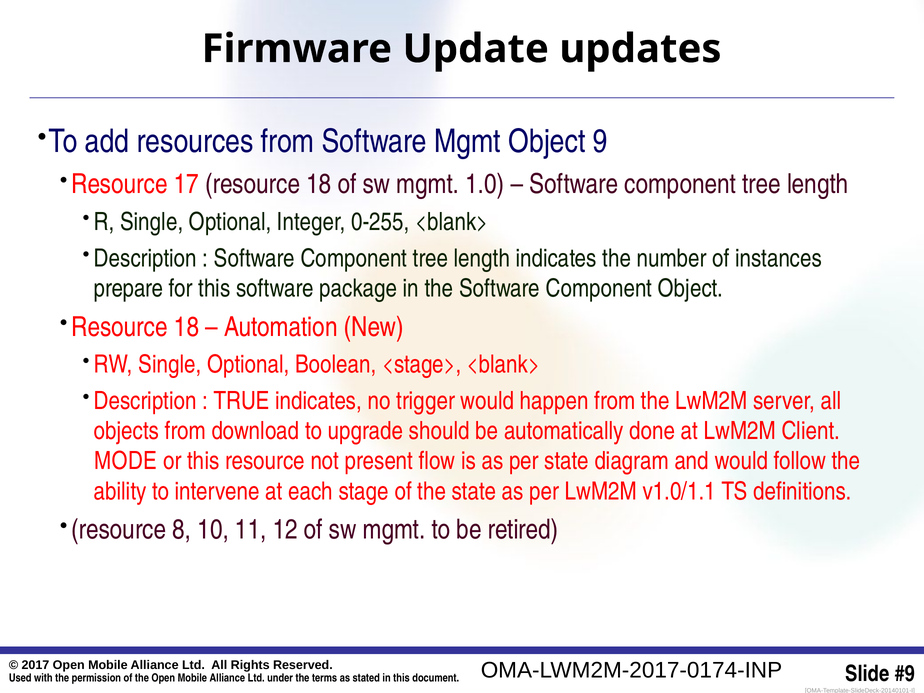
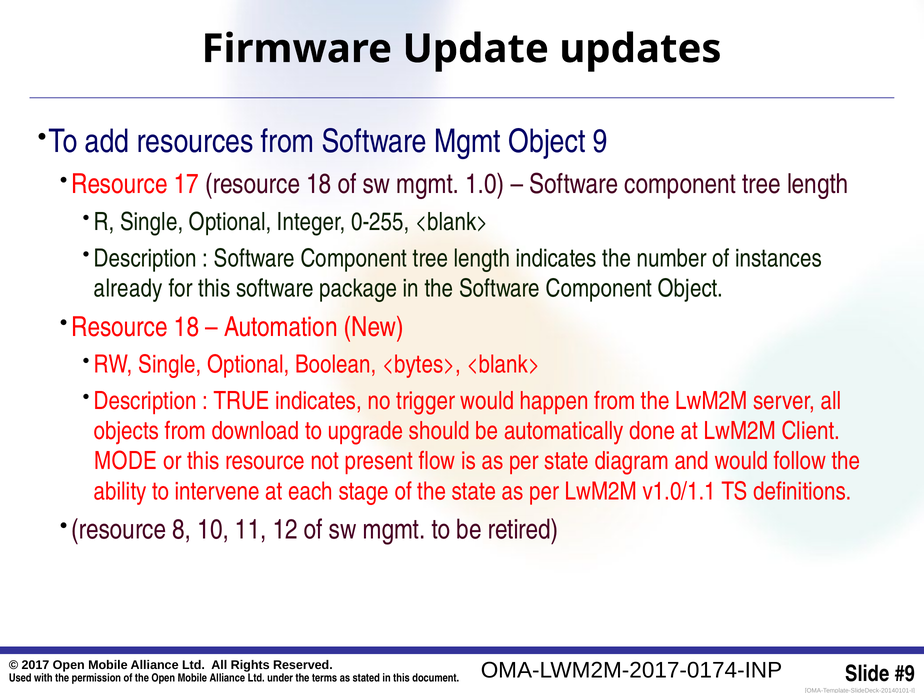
prepare: prepare -> already
<stage>: <stage> -> <bytes>
